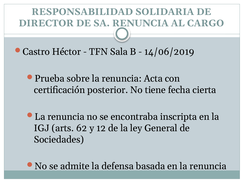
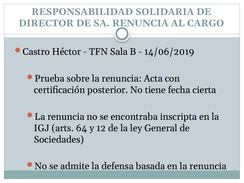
62: 62 -> 64
